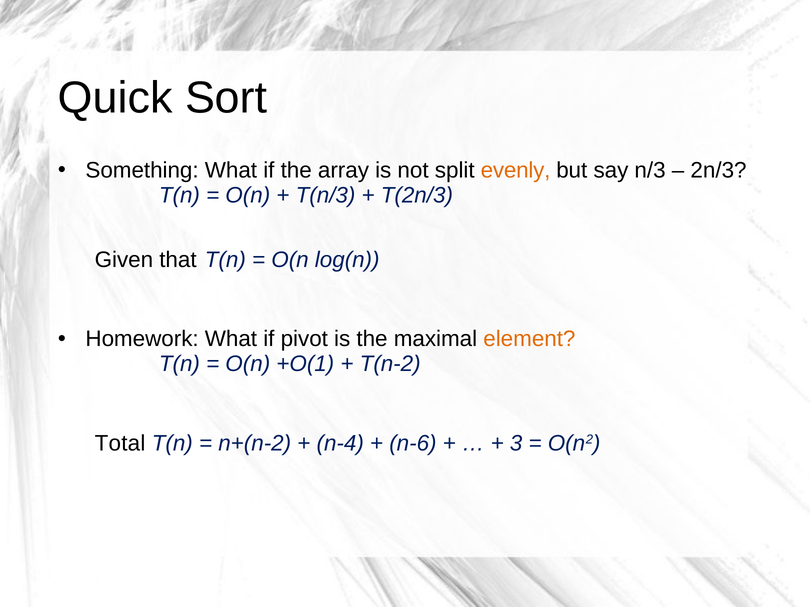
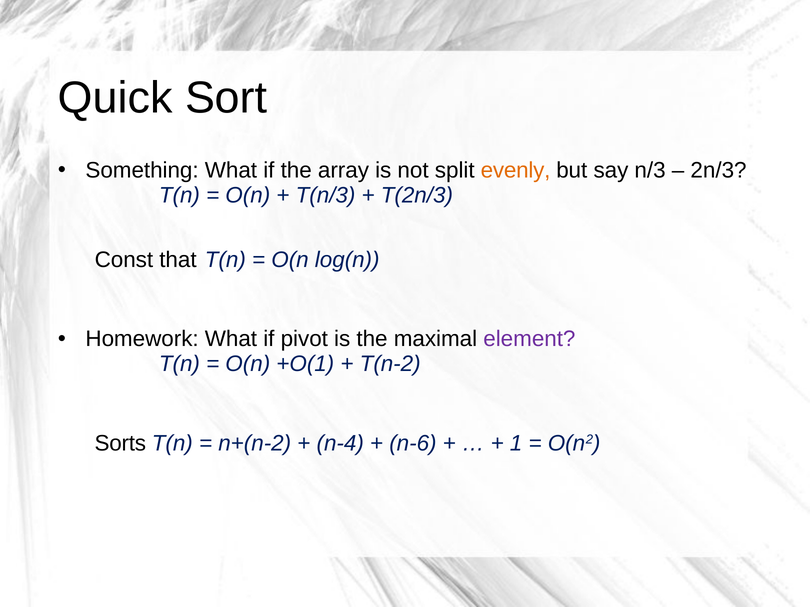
Given: Given -> Const
element colour: orange -> purple
Total: Total -> Sorts
3: 3 -> 1
